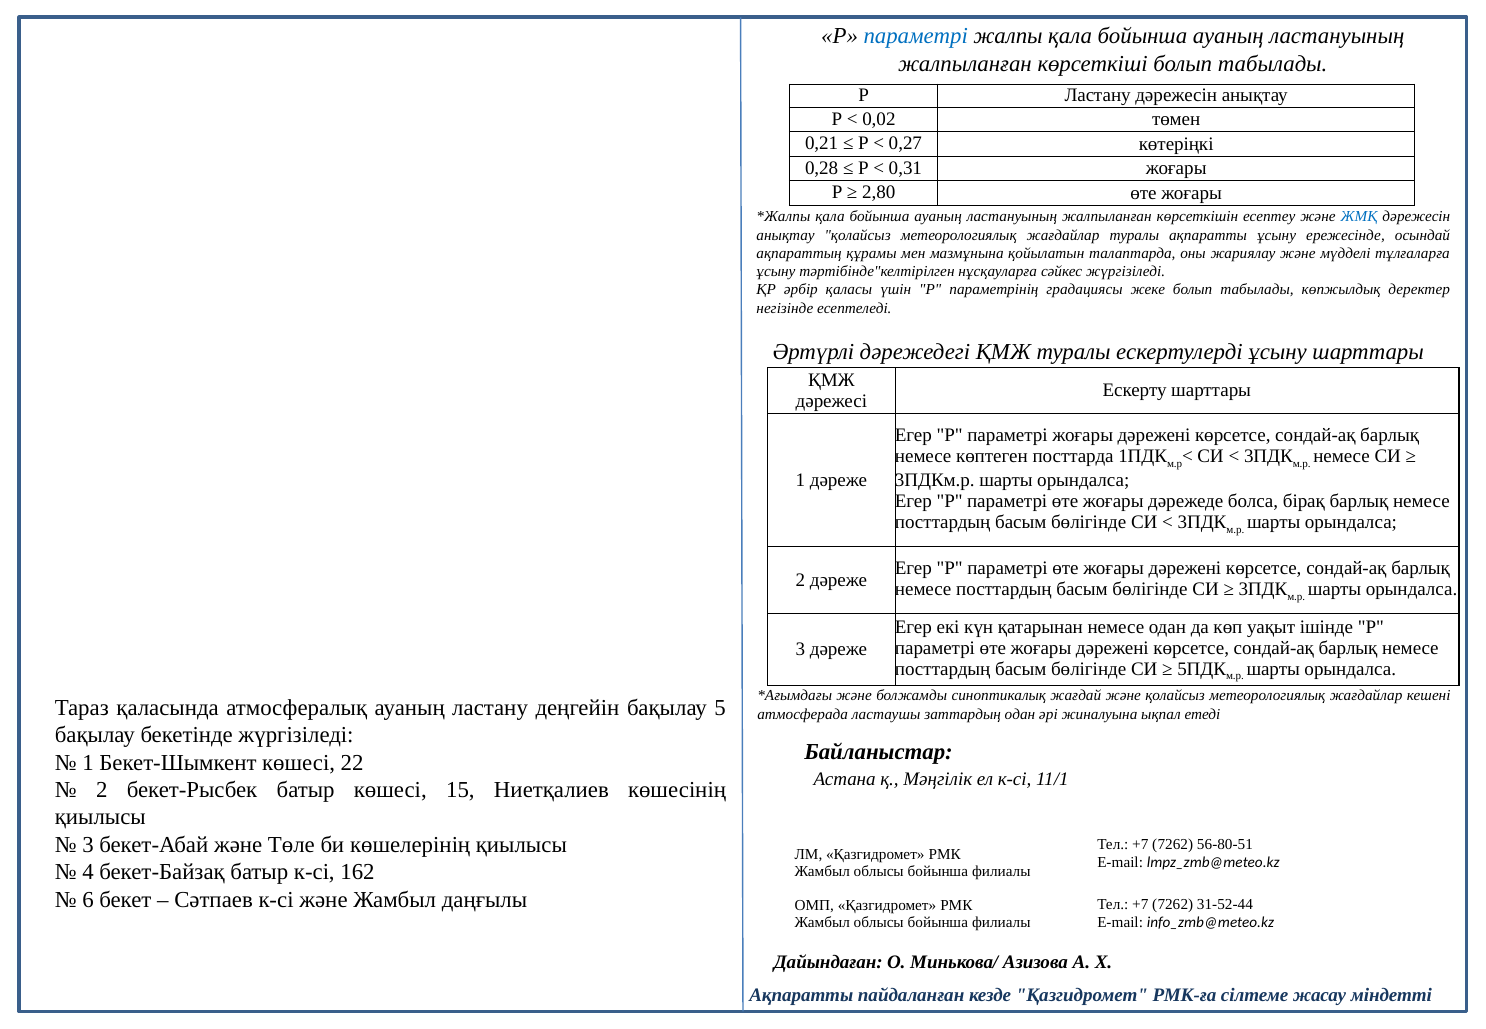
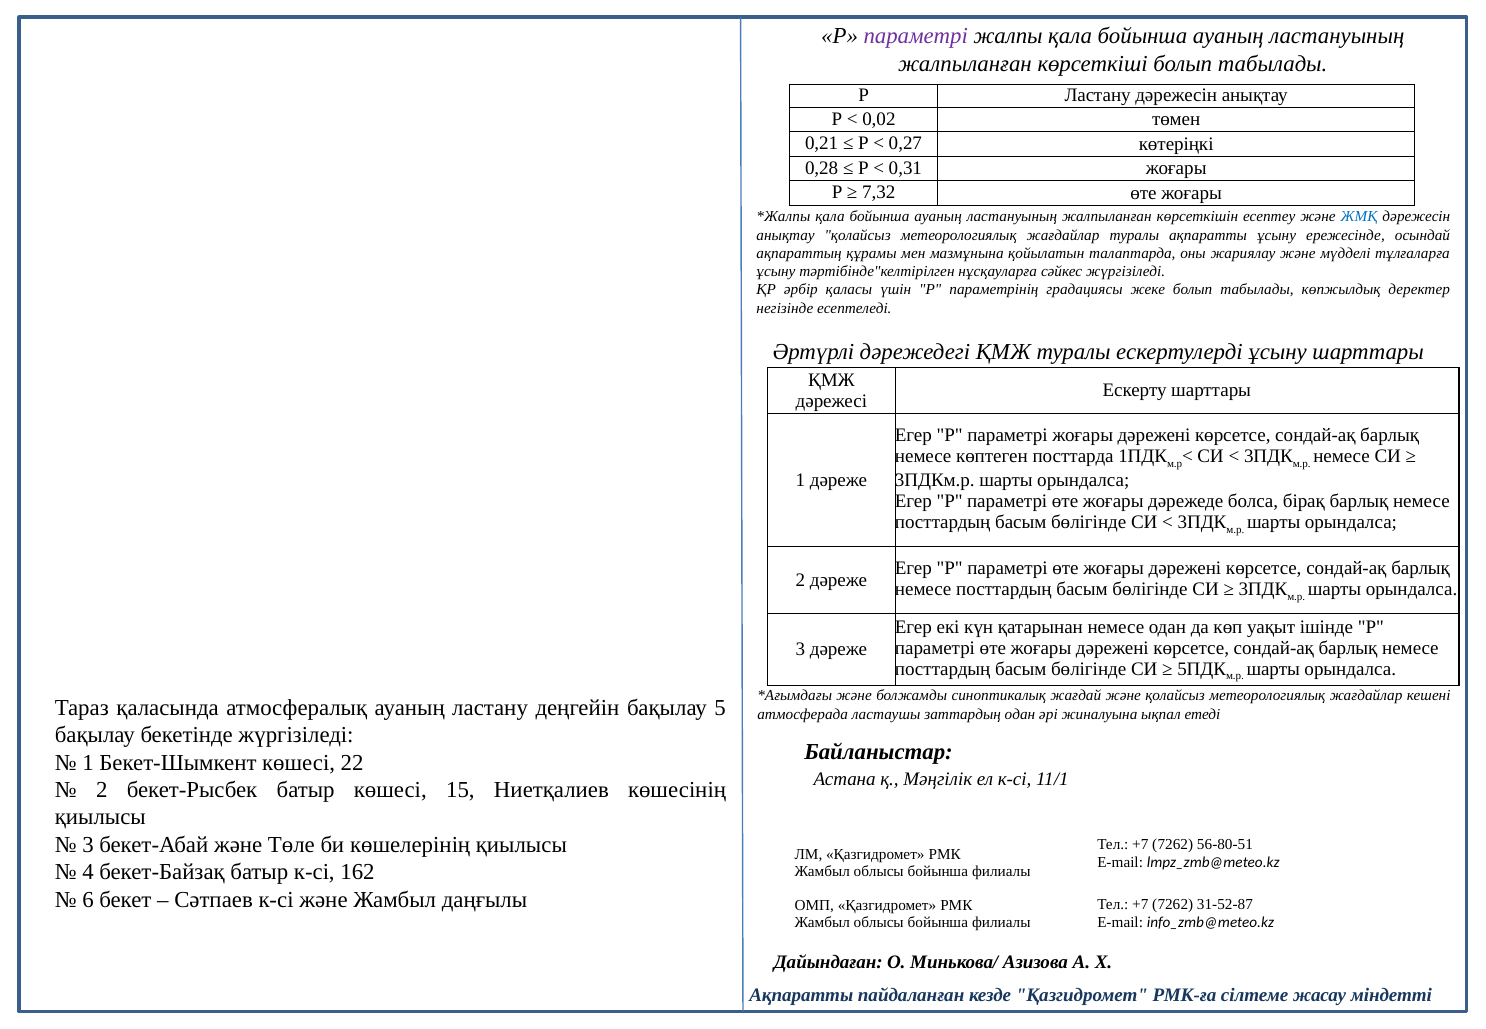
параметрі at (916, 36) colour: blue -> purple
2,80: 2,80 -> 7,32
31-52-44: 31-52-44 -> 31-52-87
